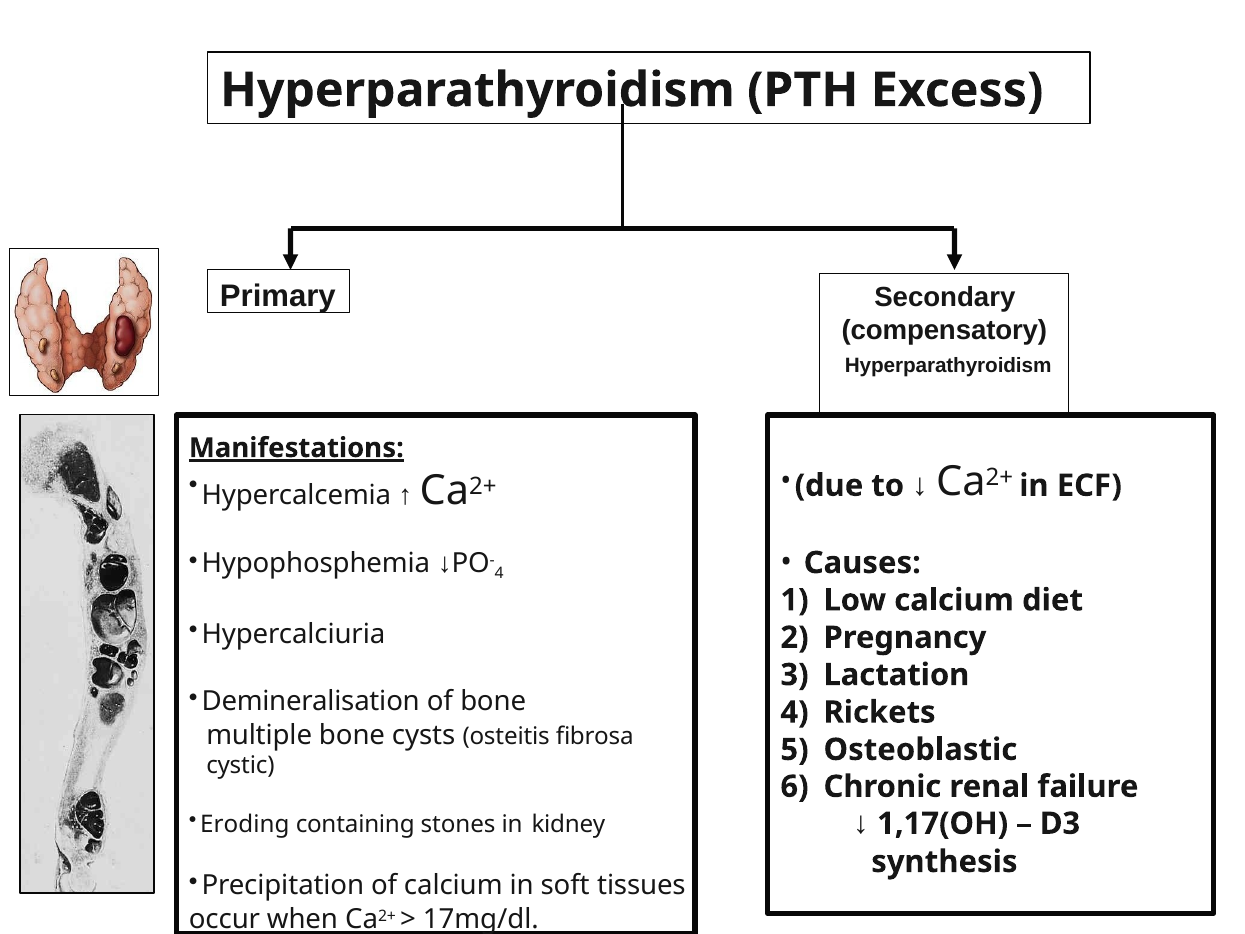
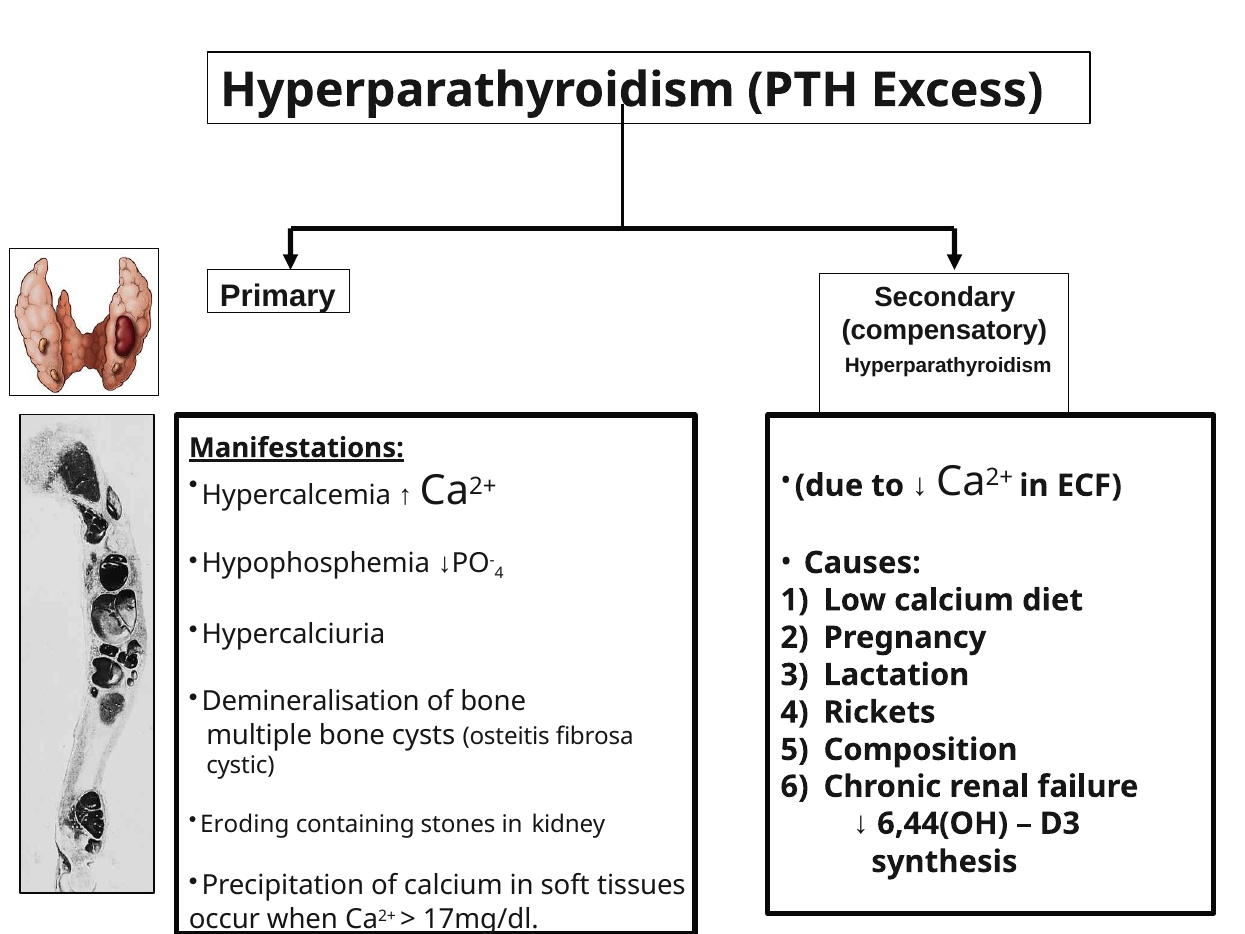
Osteoblastic: Osteoblastic -> Composition
1,17(OH: 1,17(OH -> 6,44(OH
